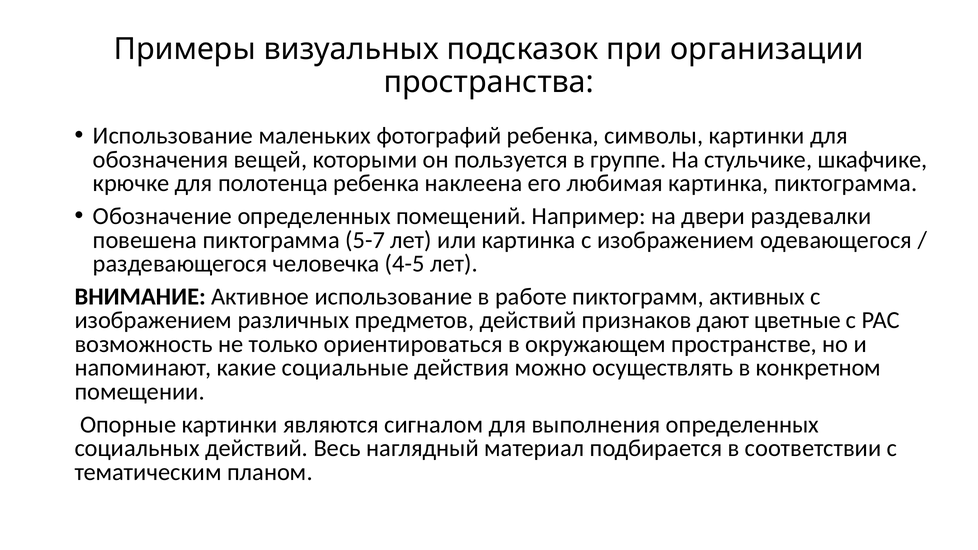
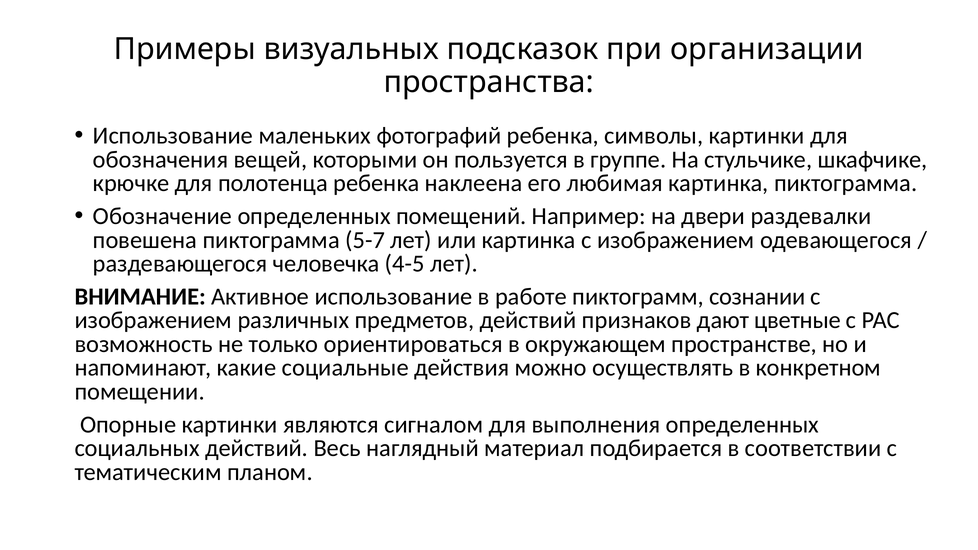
активных: активных -> сознании
